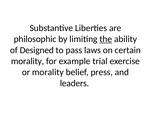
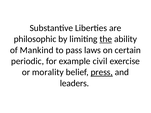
Designed: Designed -> Mankind
morality at (28, 61): morality -> periodic
trial: trial -> civil
press underline: none -> present
